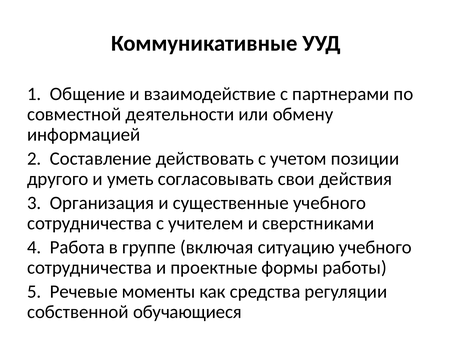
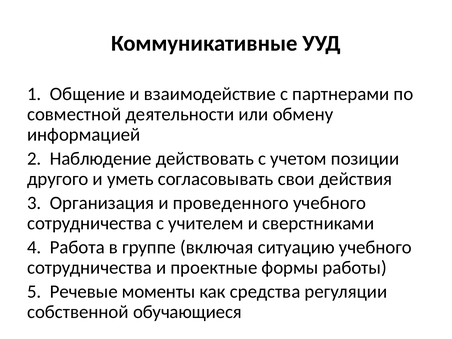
Составление: Составление -> Наблюдение
существенные: существенные -> проведенного
